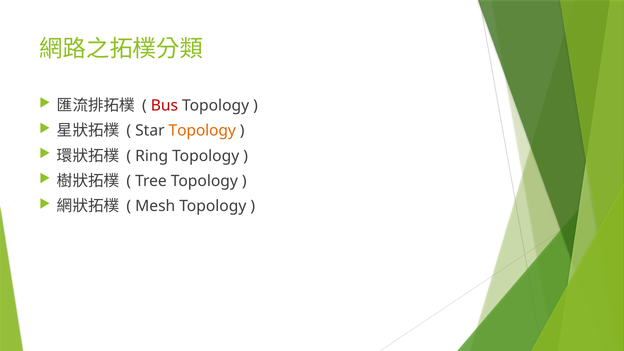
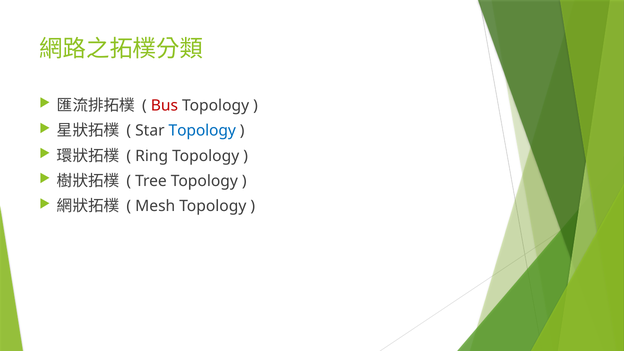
Topology at (202, 131) colour: orange -> blue
